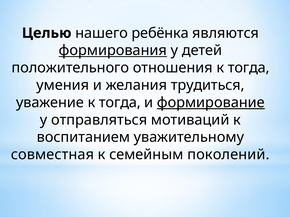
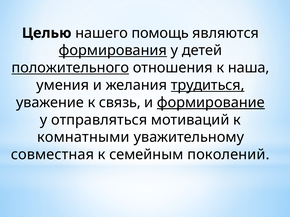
ребёнка: ребёнка -> помощь
положительного underline: none -> present
отношения к тогда: тогда -> наша
трудиться underline: none -> present
уважение к тогда: тогда -> связь
воспитанием: воспитанием -> комнатными
